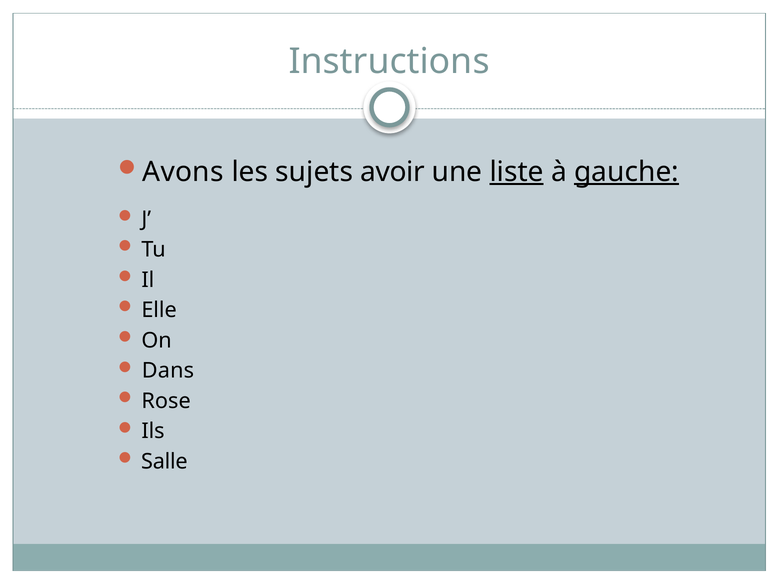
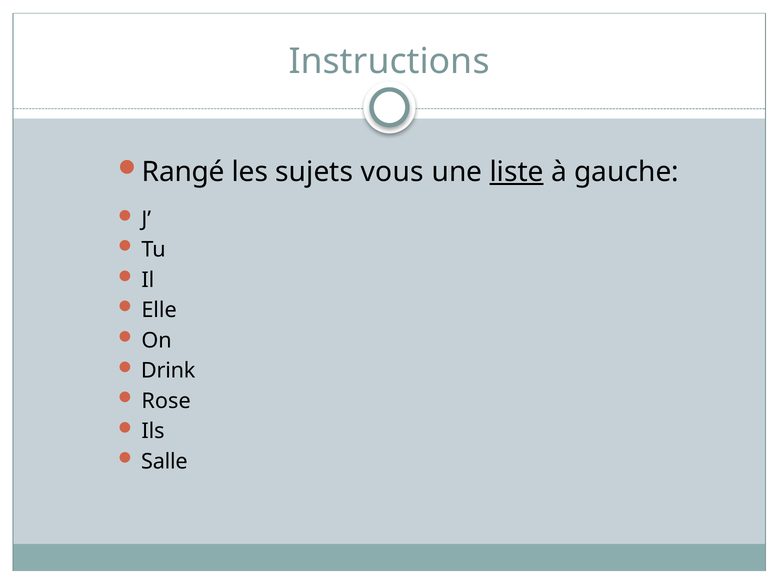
Avons: Avons -> Rangé
avoir: avoir -> vous
gauche underline: present -> none
Dans: Dans -> Drink
